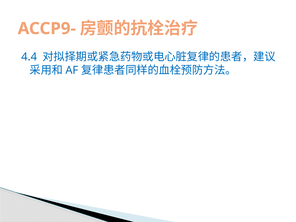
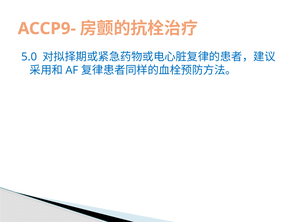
4.4: 4.4 -> 5.0
